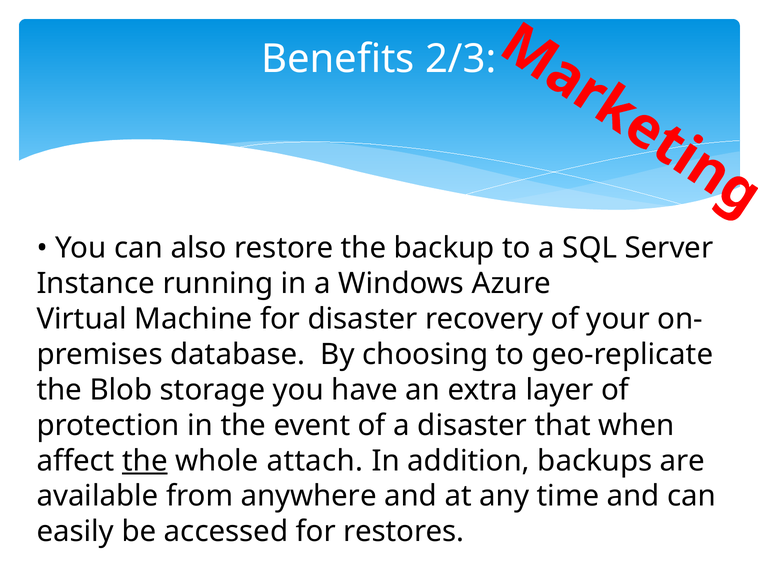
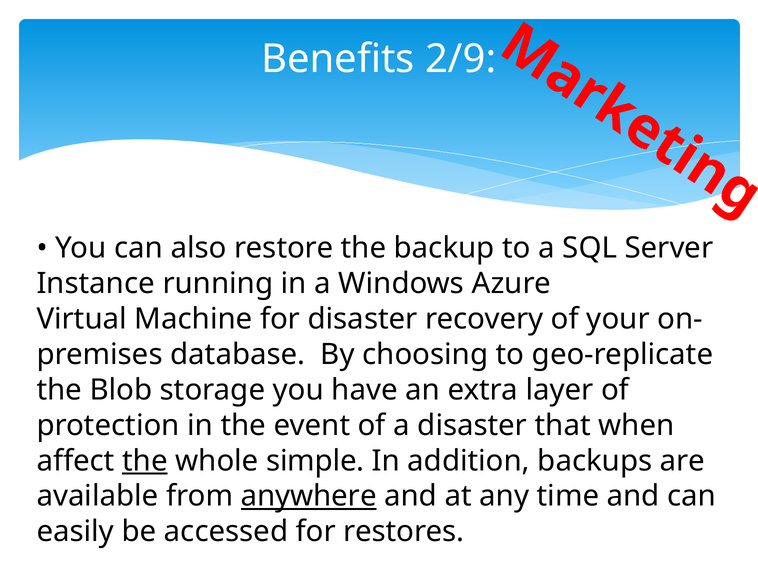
2/3: 2/3 -> 2/9
attach: attach -> simple
anywhere underline: none -> present
